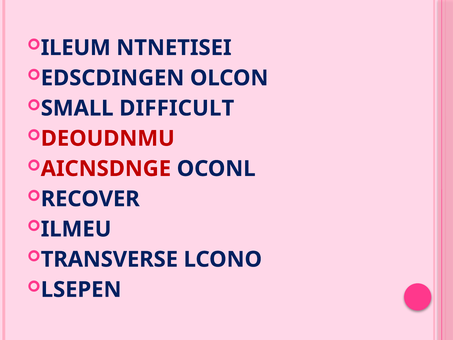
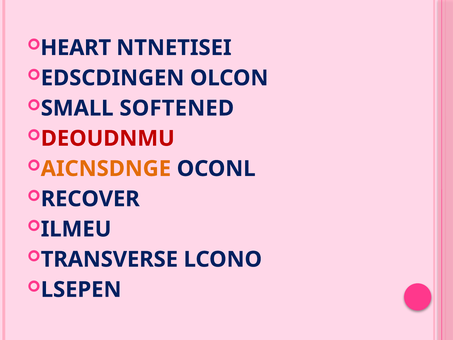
ILEUM: ILEUM -> HEART
DIFFICULT: DIFFICULT -> SOFTENED
AICNSDNGE colour: red -> orange
